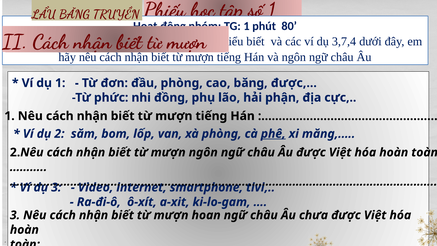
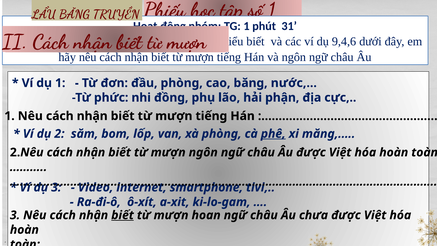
80: 80 -> 31
3,7,4: 3,7,4 -> 9,4,6
được,…: được,… -> nước,…
biết at (123, 215) underline: none -> present
